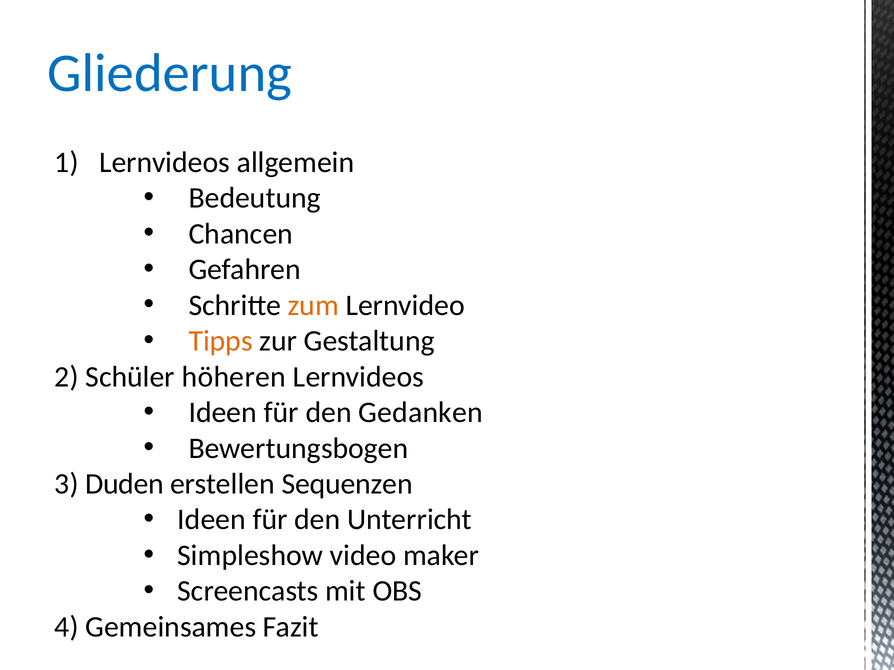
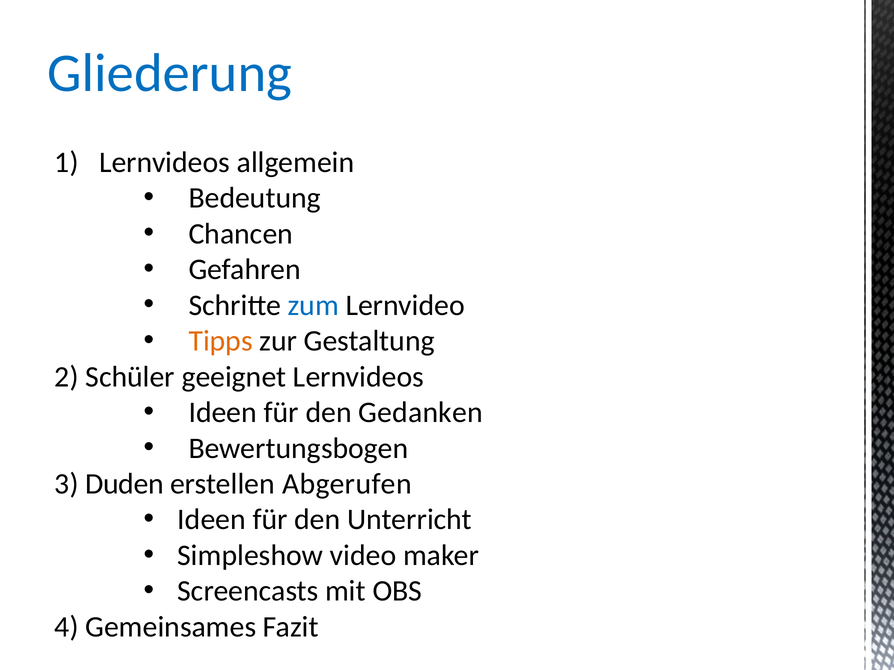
zum colour: orange -> blue
höheren: höheren -> geeignet
Sequenzen: Sequenzen -> Abgerufen
